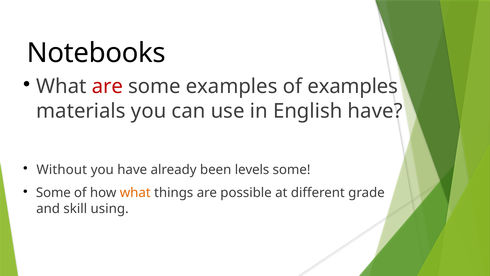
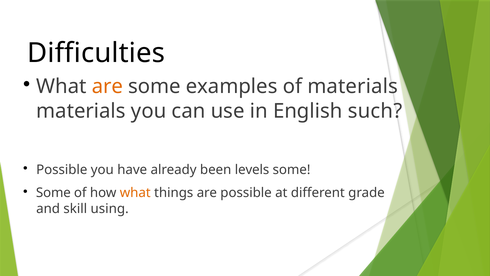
Notebooks: Notebooks -> Difficulties
are at (107, 86) colour: red -> orange
of examples: examples -> materials
English have: have -> such
Without at (62, 169): Without -> Possible
